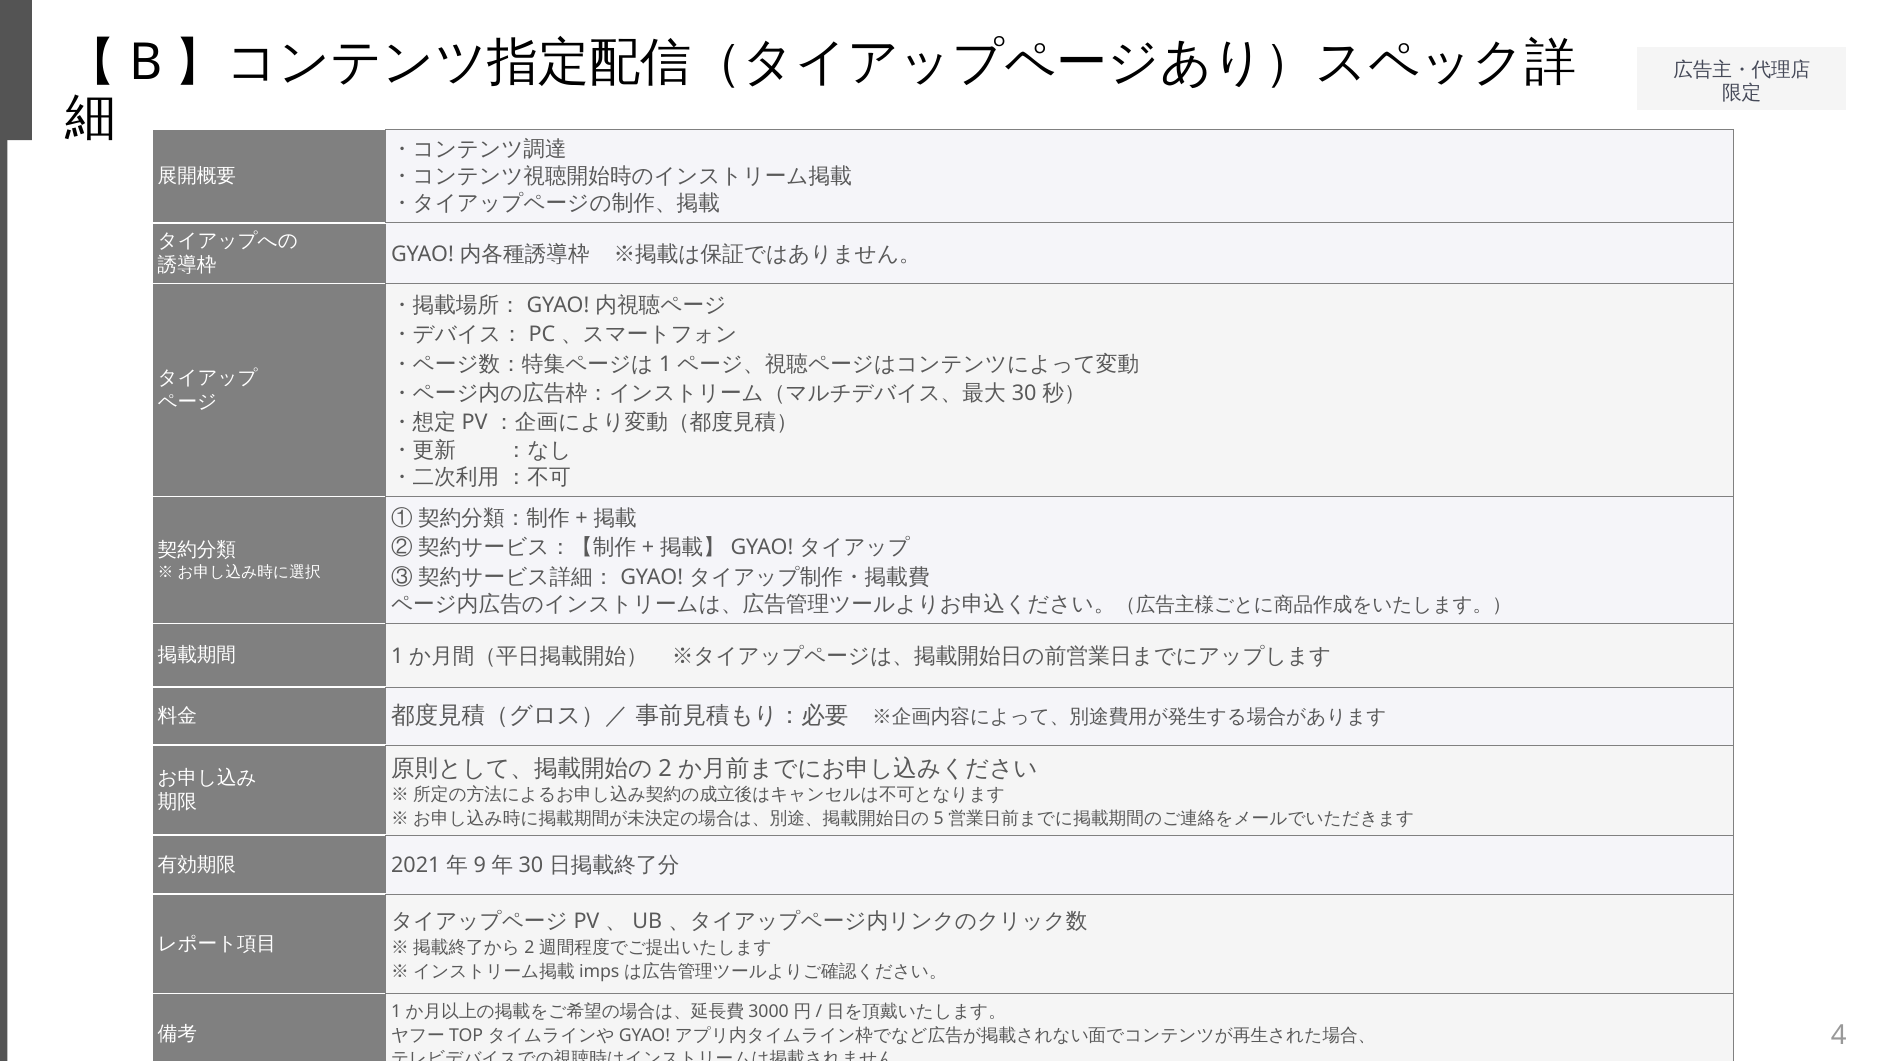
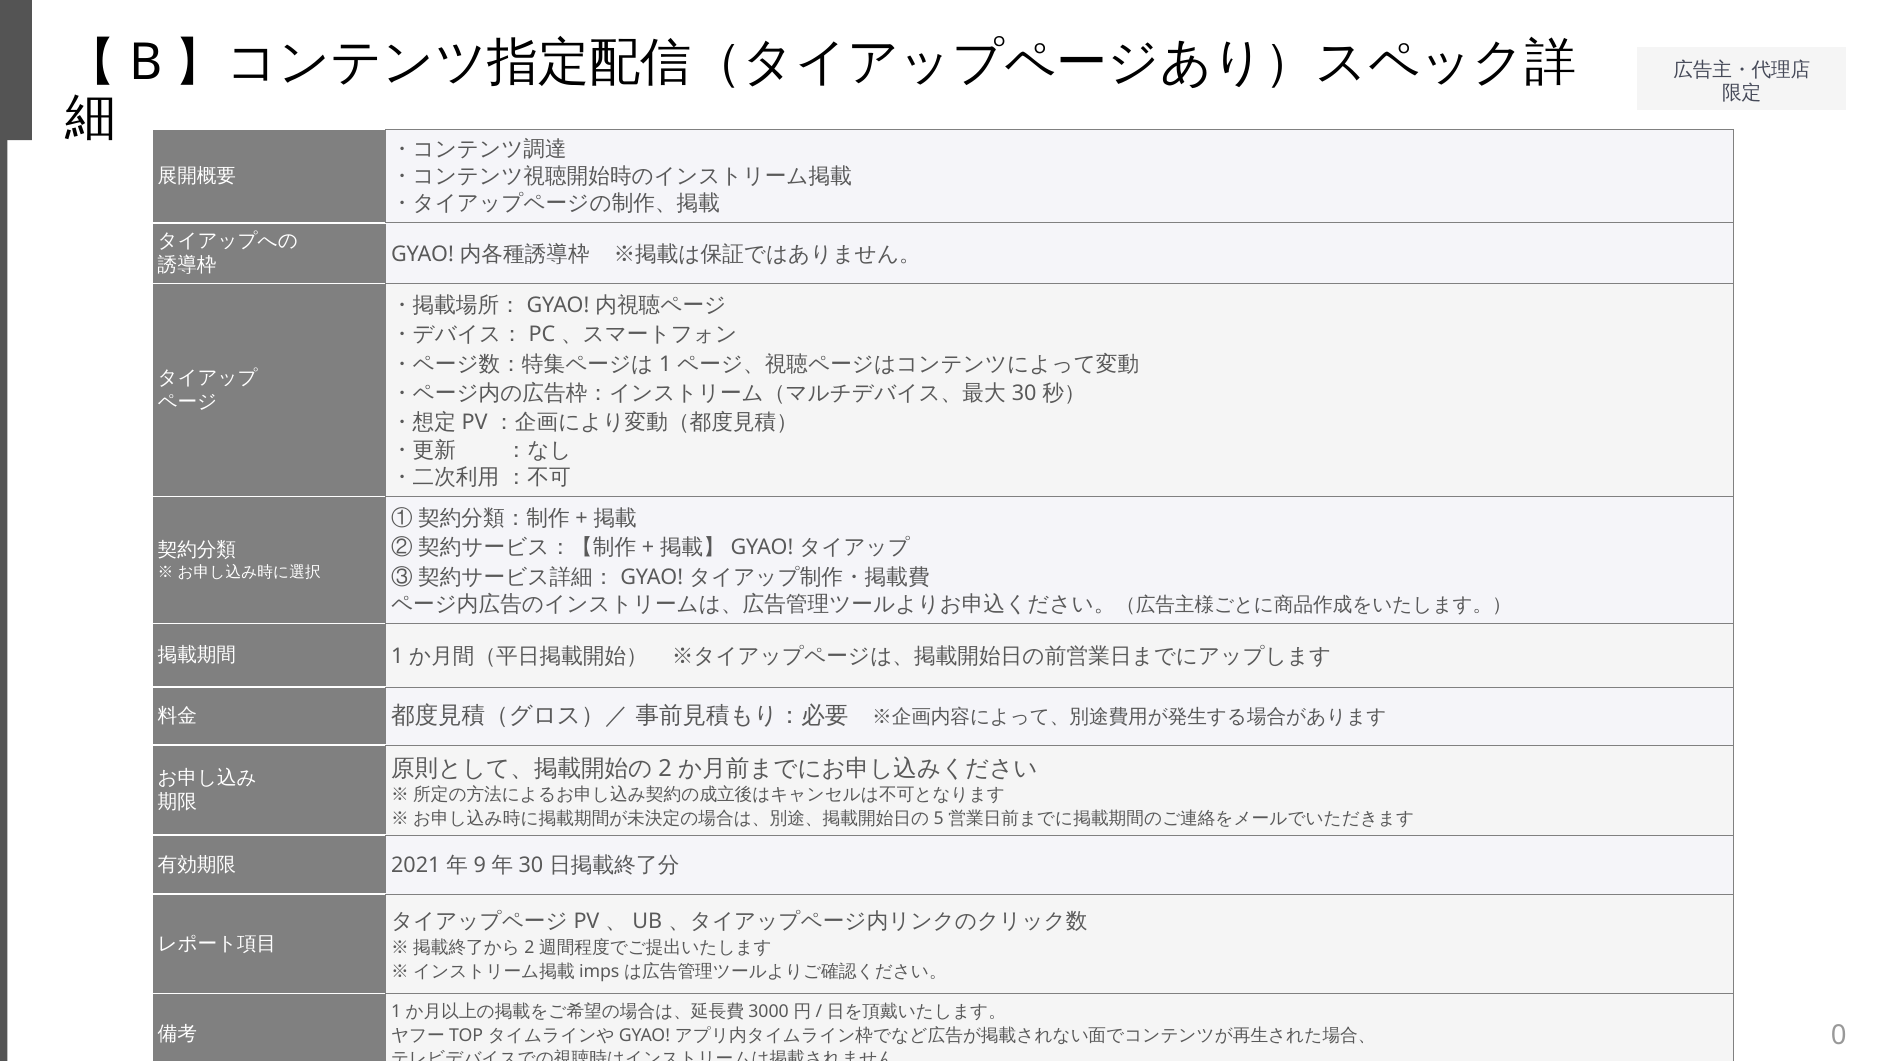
4: 4 -> 0
